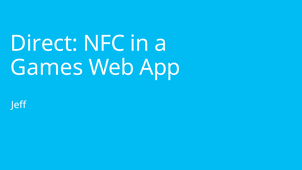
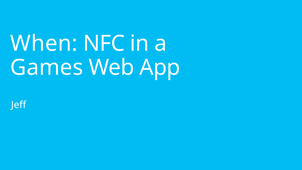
Direct: Direct -> When
